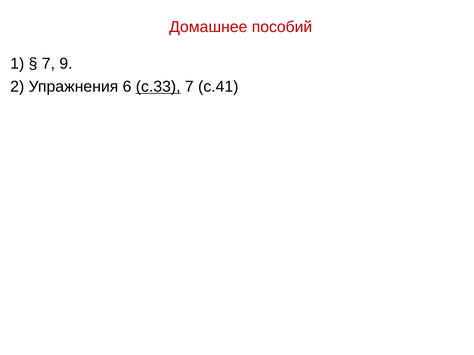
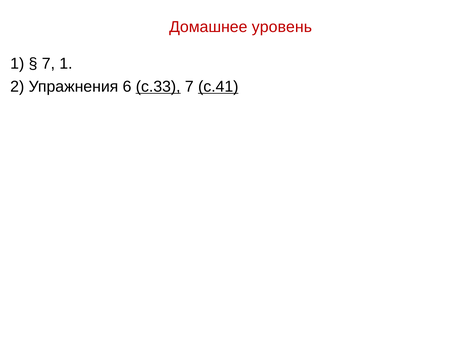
пособий: пособий -> уровень
7 9: 9 -> 1
с.41 underline: none -> present
